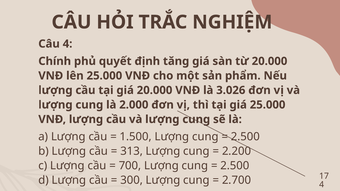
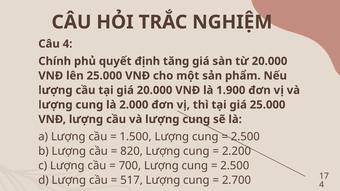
3.026: 3.026 -> 1.900
313: 313 -> 820
300: 300 -> 517
